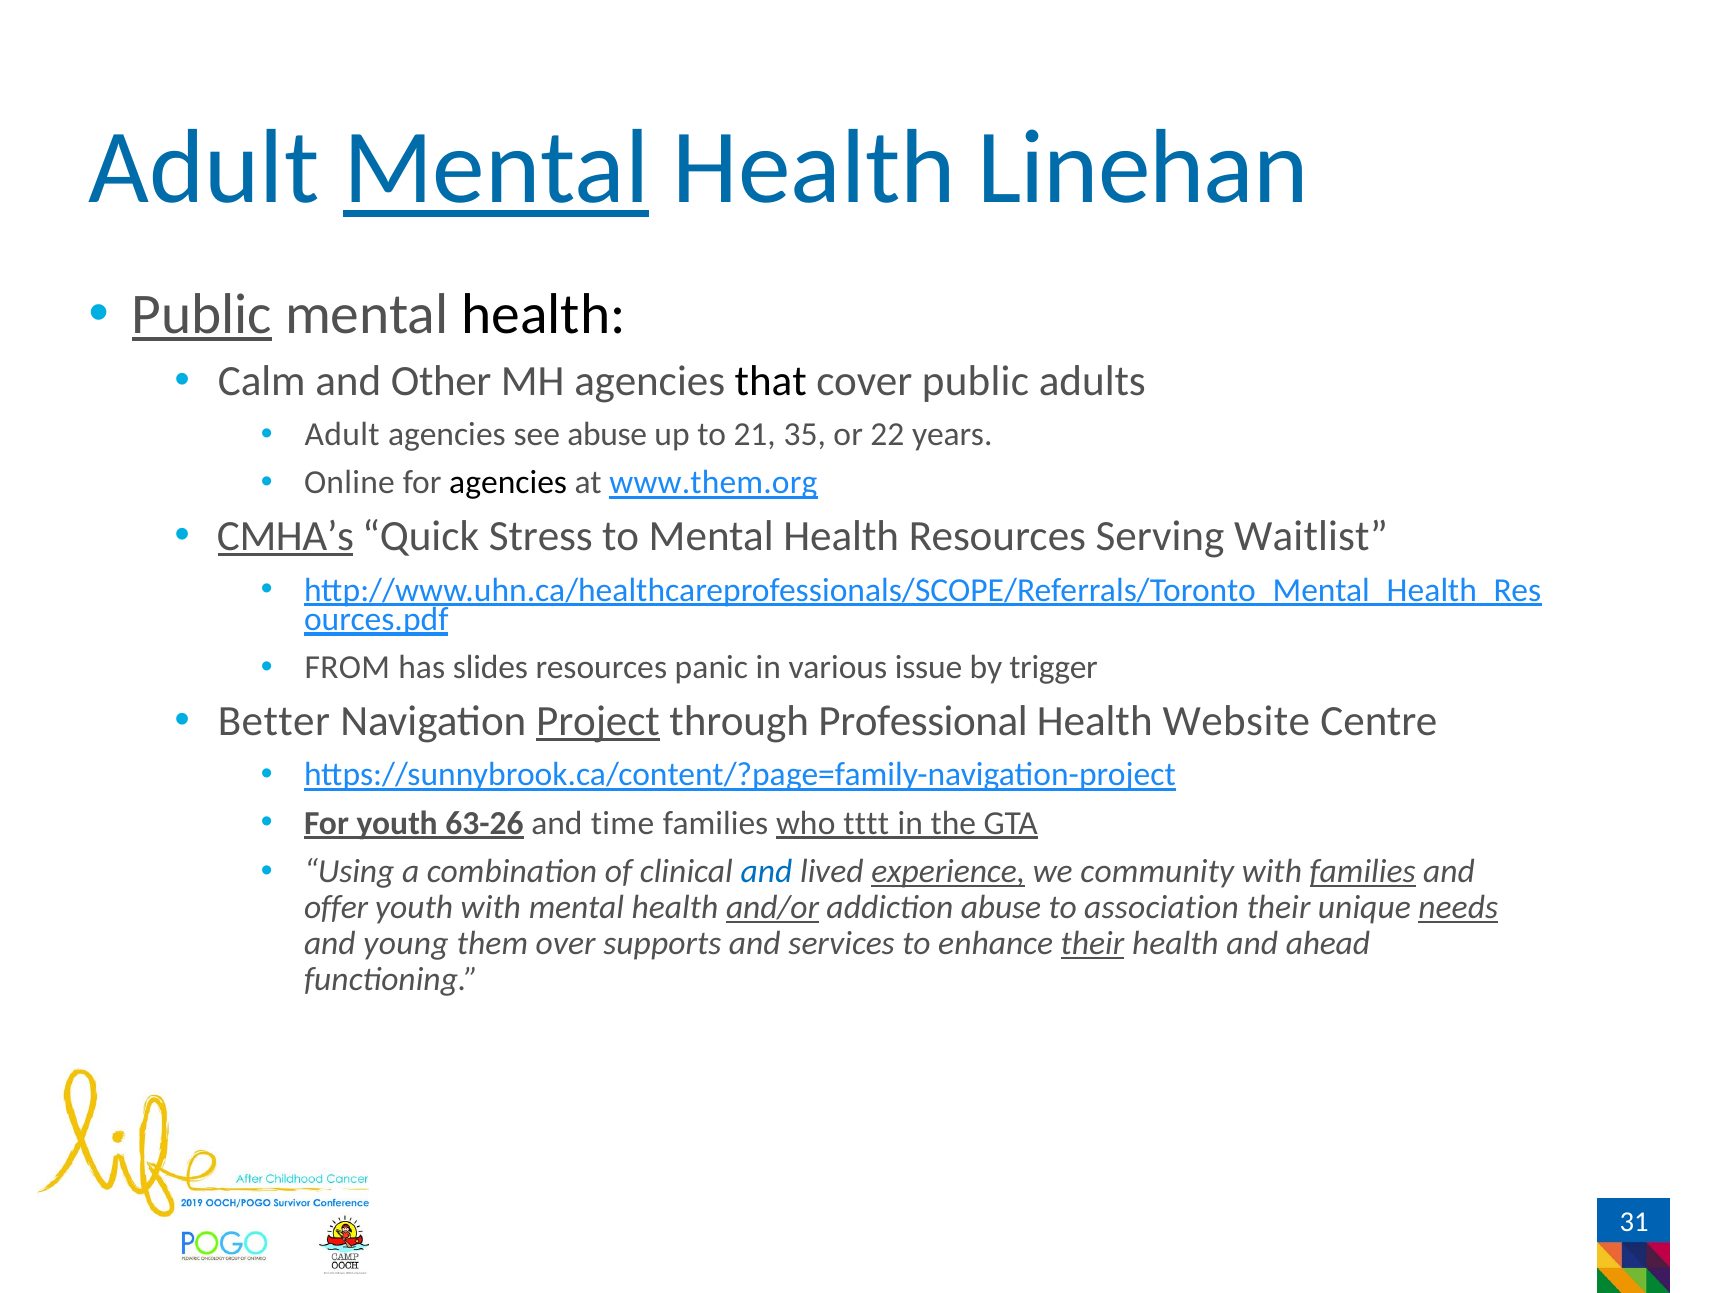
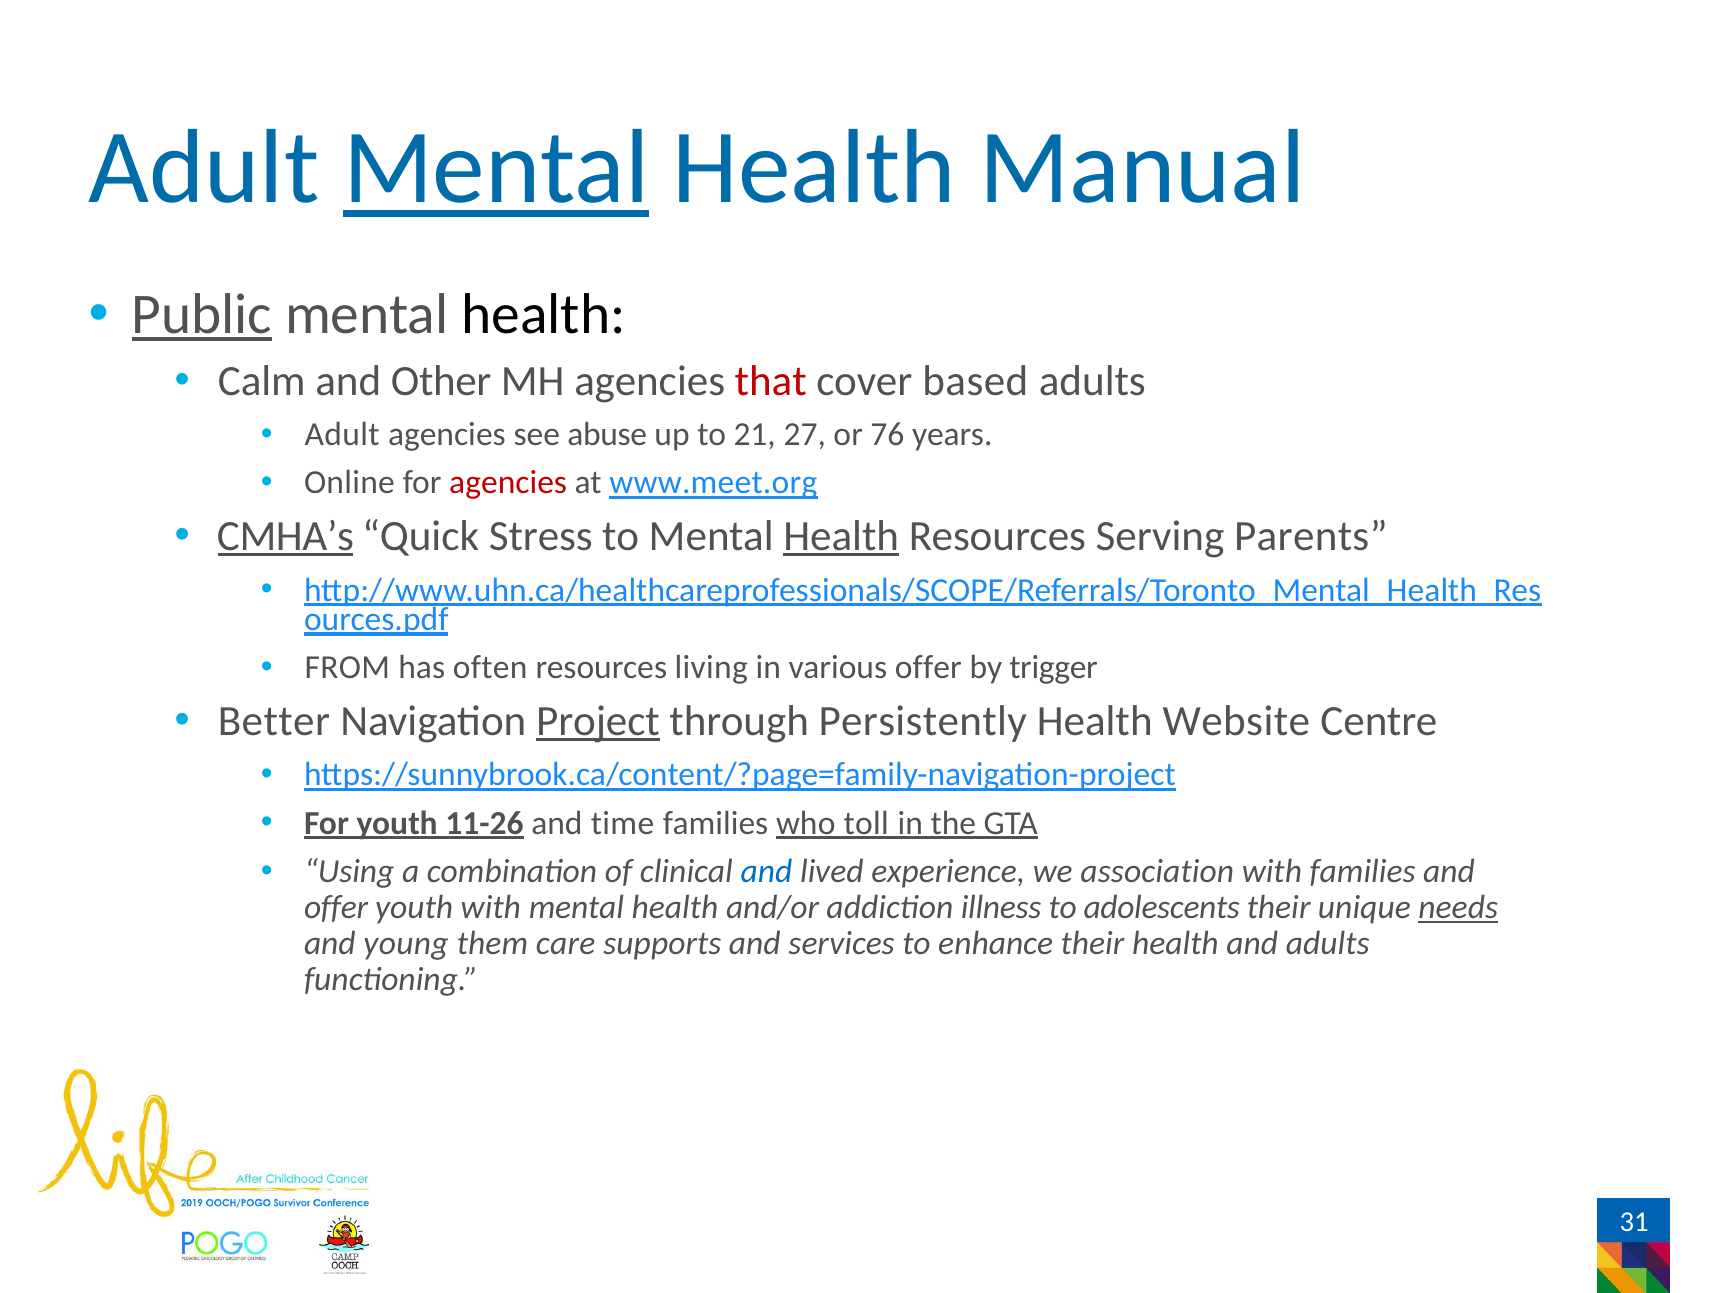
Linehan: Linehan -> Manual
that colour: black -> red
cover public: public -> based
35: 35 -> 27
22: 22 -> 76
agencies at (508, 483) colour: black -> red
www.them.org: www.them.org -> www.meet.org
Health at (841, 536) underline: none -> present
Waitlist: Waitlist -> Parents
slides: slides -> often
panic: panic -> living
various issue: issue -> offer
Professional: Professional -> Persistently
63-26: 63-26 -> 11-26
tttt: tttt -> toll
experience underline: present -> none
community: community -> association
families at (1363, 871) underline: present -> none
and/or underline: present -> none
addiction abuse: abuse -> illness
association: association -> adolescents
over: over -> care
their at (1092, 944) underline: present -> none
and ahead: ahead -> adults
